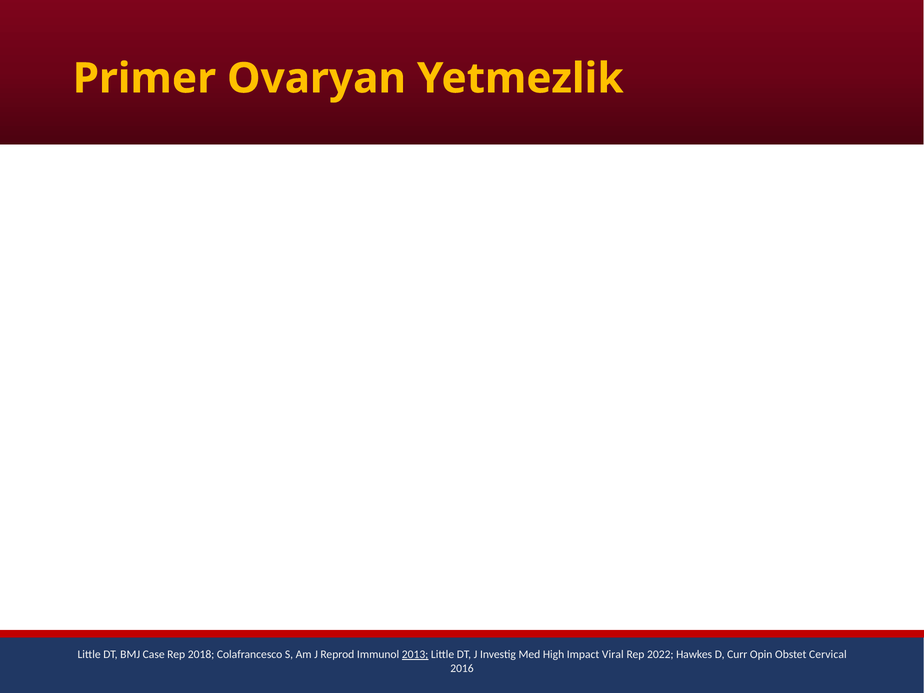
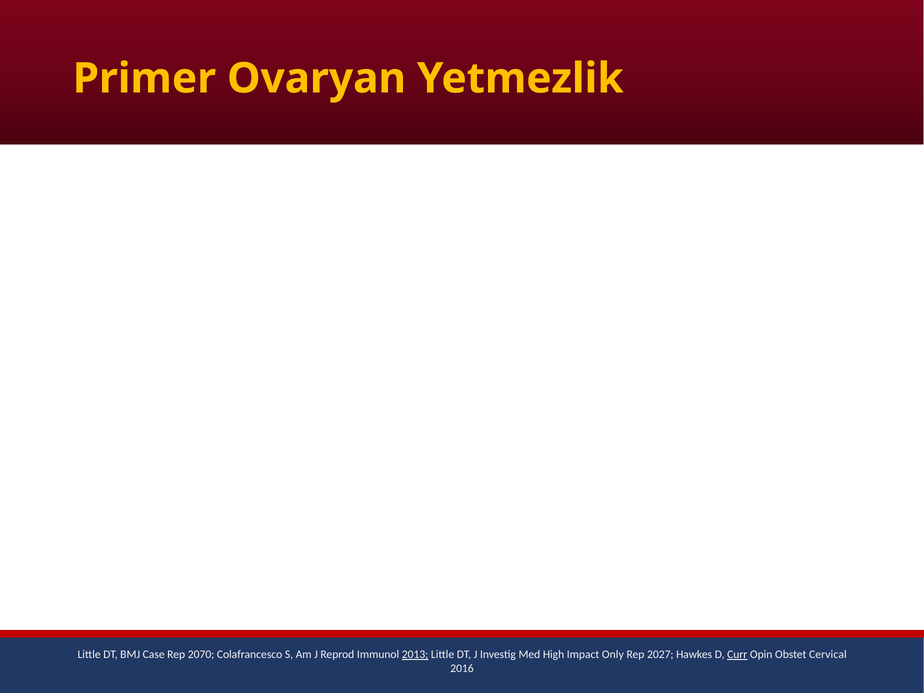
2018: 2018 -> 2070
Viral: Viral -> Only
2022: 2022 -> 2027
Curr underline: none -> present
